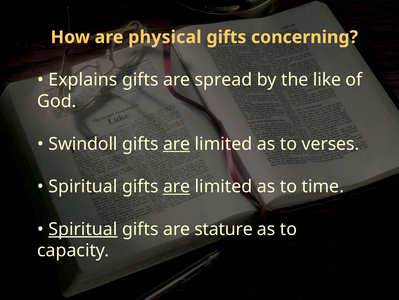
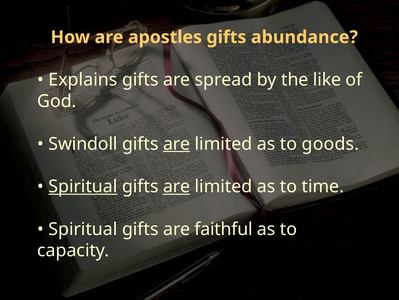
physical: physical -> apostles
concerning: concerning -> abundance
verses: verses -> goods
Spiritual at (83, 186) underline: none -> present
Spiritual at (83, 229) underline: present -> none
stature: stature -> faithful
